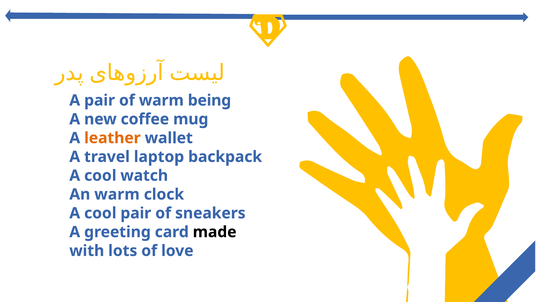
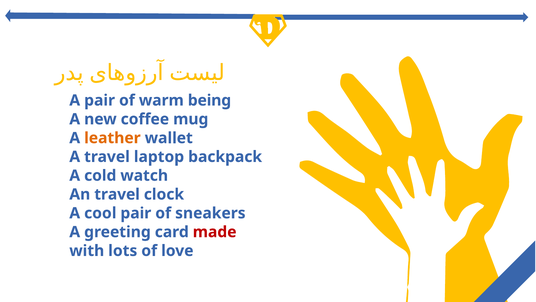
cool at (100, 175): cool -> cold
An warm: warm -> travel
made colour: black -> red
